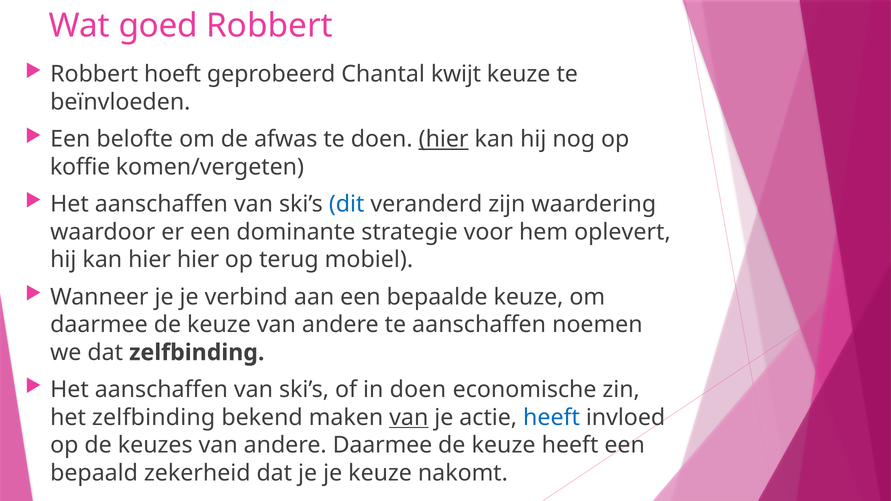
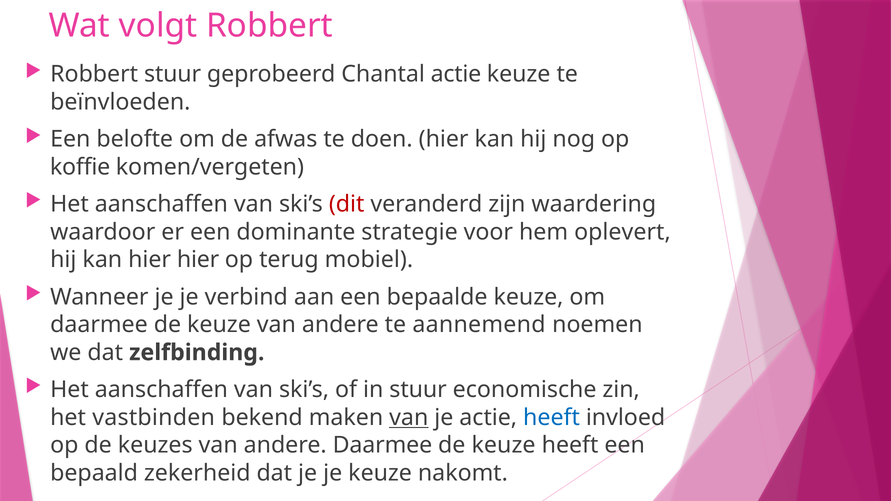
goed: goed -> volgt
Robbert hoeft: hoeft -> stuur
Chantal kwijt: kwijt -> actie
hier at (444, 139) underline: present -> none
dit colour: blue -> red
te aanschaffen: aanschaffen -> aannemend
in doen: doen -> stuur
het zelfbinding: zelfbinding -> vastbinden
